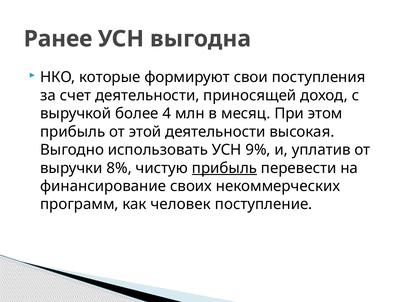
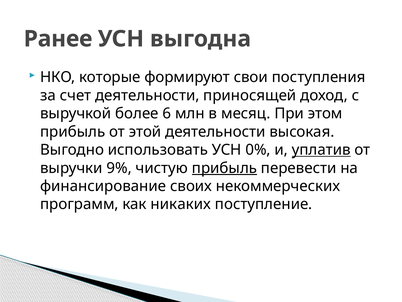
4: 4 -> 6
9%: 9% -> 0%
уплатив underline: none -> present
8%: 8% -> 9%
человек: человек -> никаких
